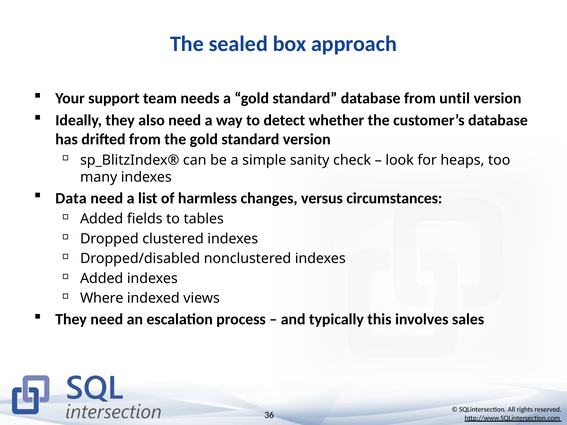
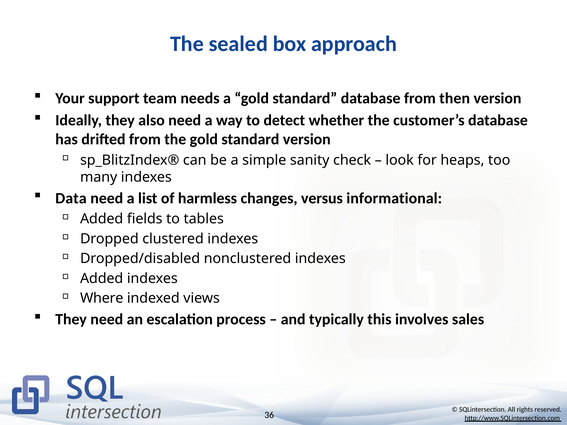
until: until -> then
circumstances: circumstances -> informational
